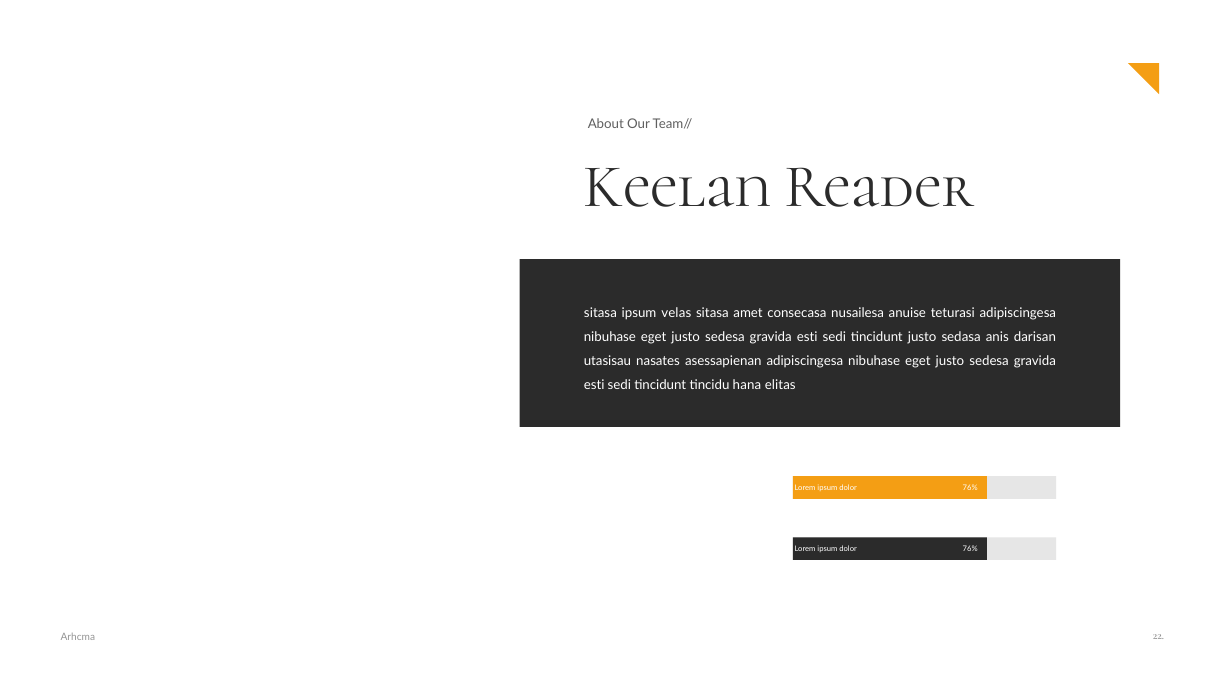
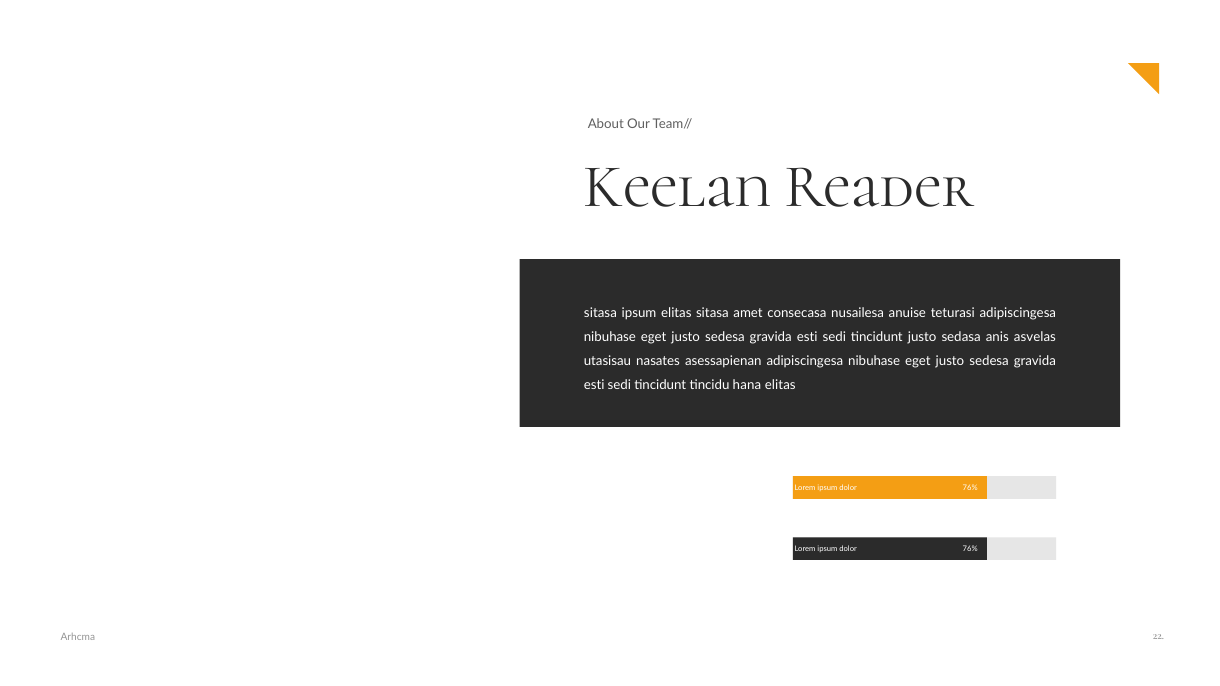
ipsum velas: velas -> elitas
darisan: darisan -> asvelas
